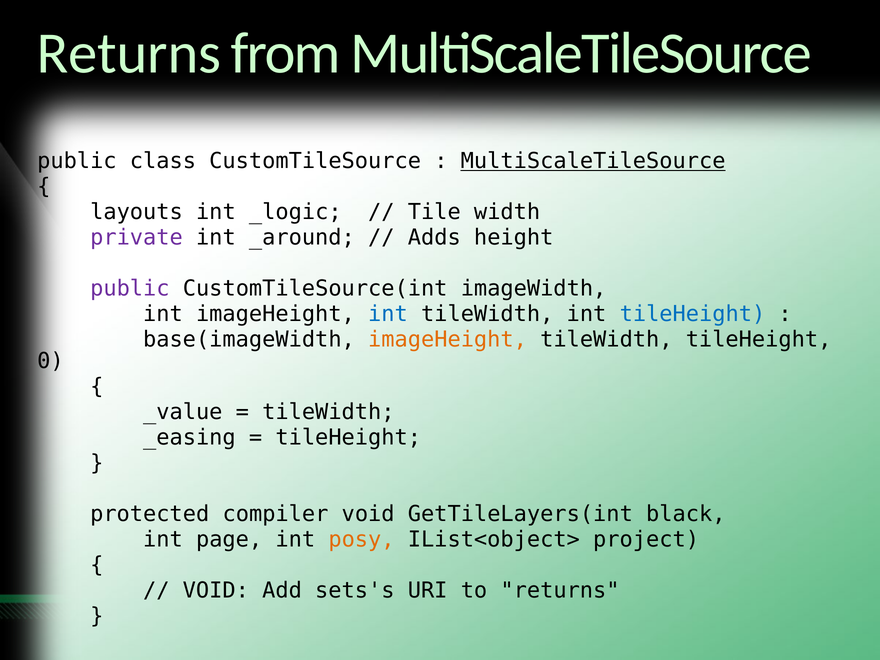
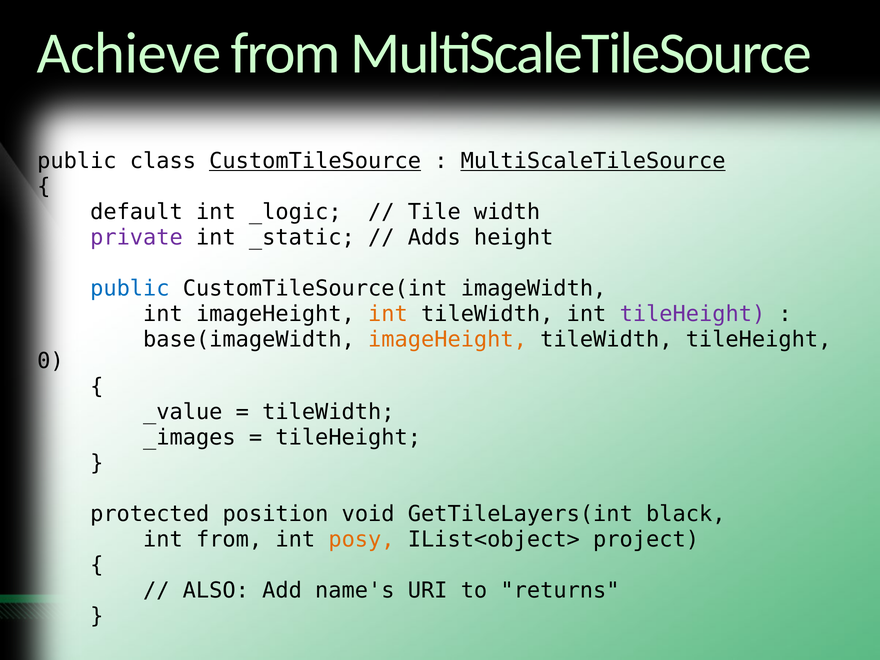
Returns at (129, 53): Returns -> Achieve
CustomTileSource underline: none -> present
layouts: layouts -> default
_around: _around -> _static
public at (130, 289) colour: purple -> blue
int at (388, 314) colour: blue -> orange
tileHeight at (692, 314) colour: blue -> purple
_easing: _easing -> _images
compiler: compiler -> position
int page: page -> from
VOID at (216, 591): VOID -> ALSO
sets's: sets's -> name's
